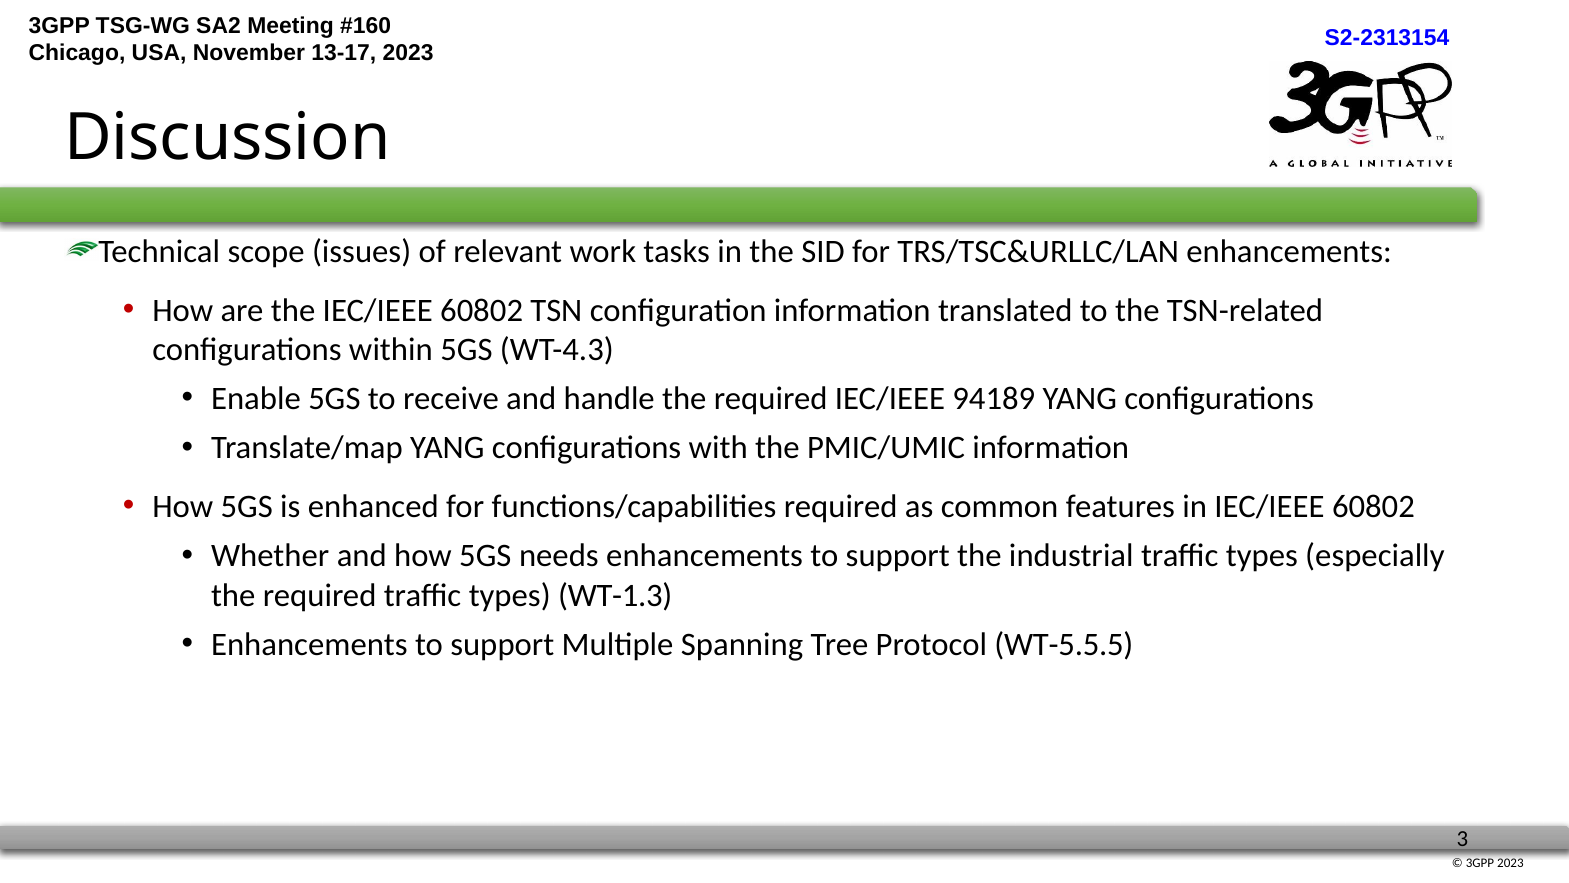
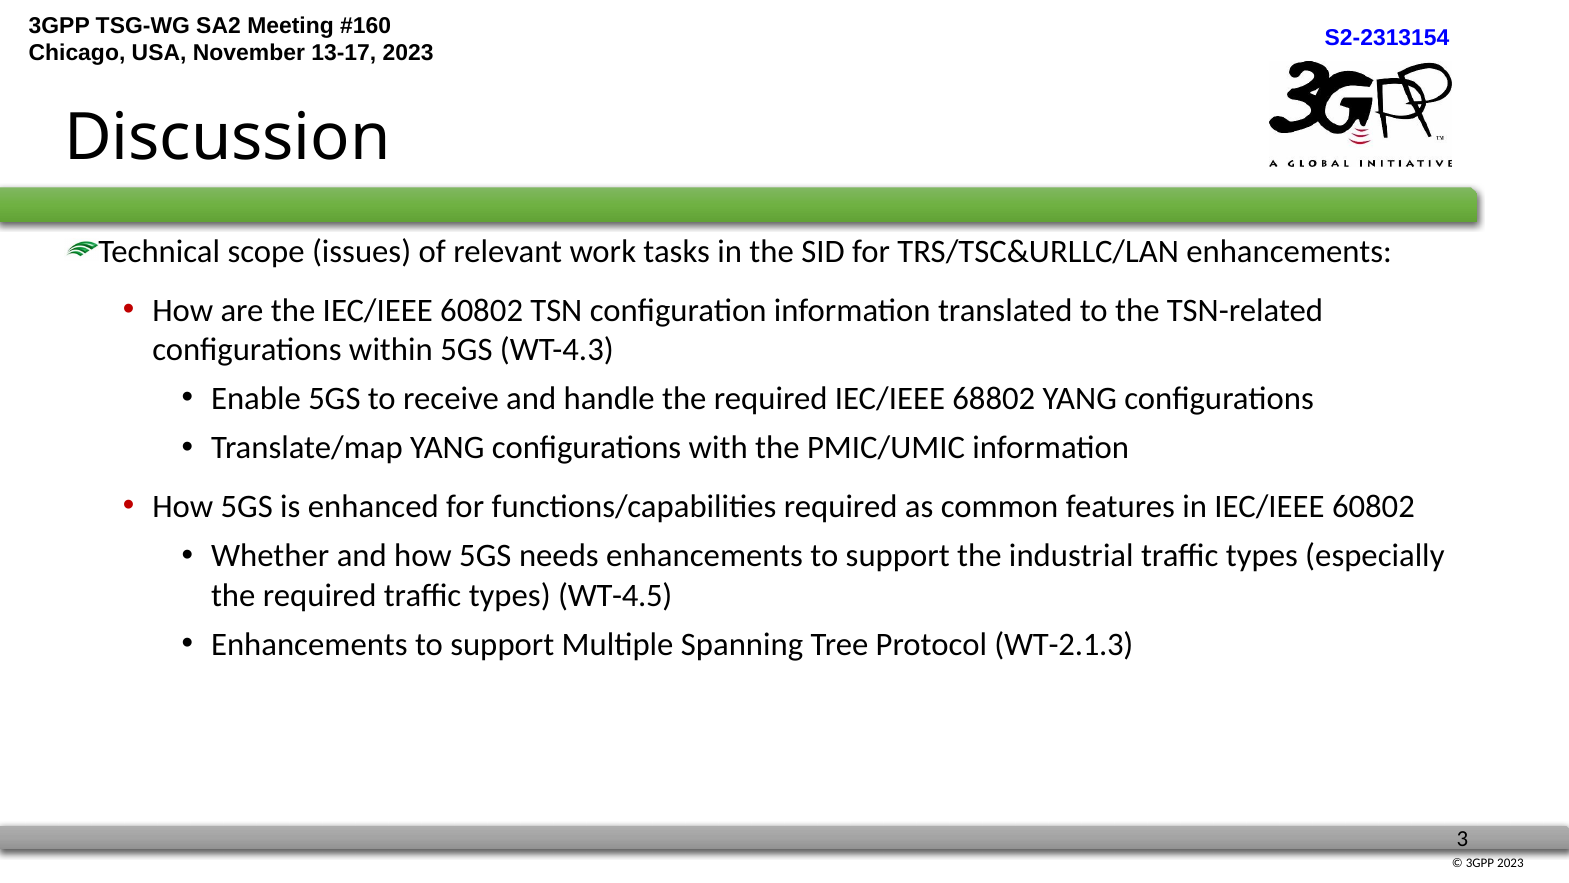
94189: 94189 -> 68802
WT-1.3: WT-1.3 -> WT-4.5
WT-5.5.5: WT-5.5.5 -> WT-2.1.3
